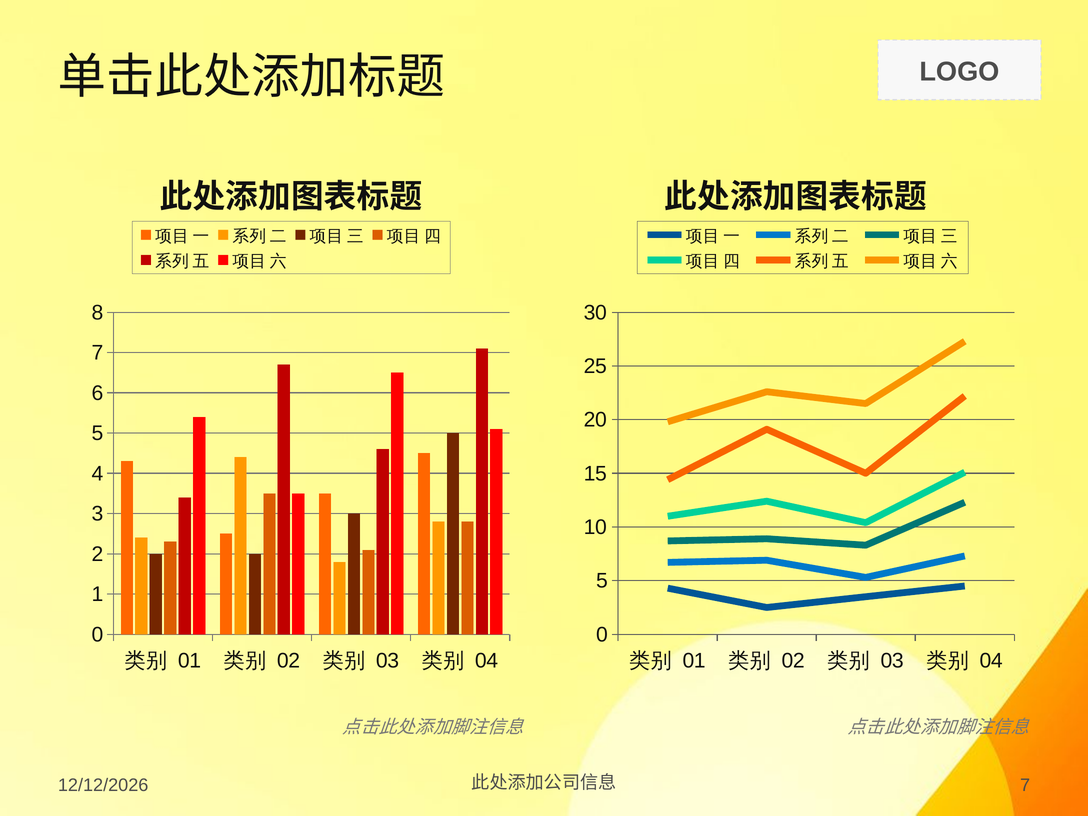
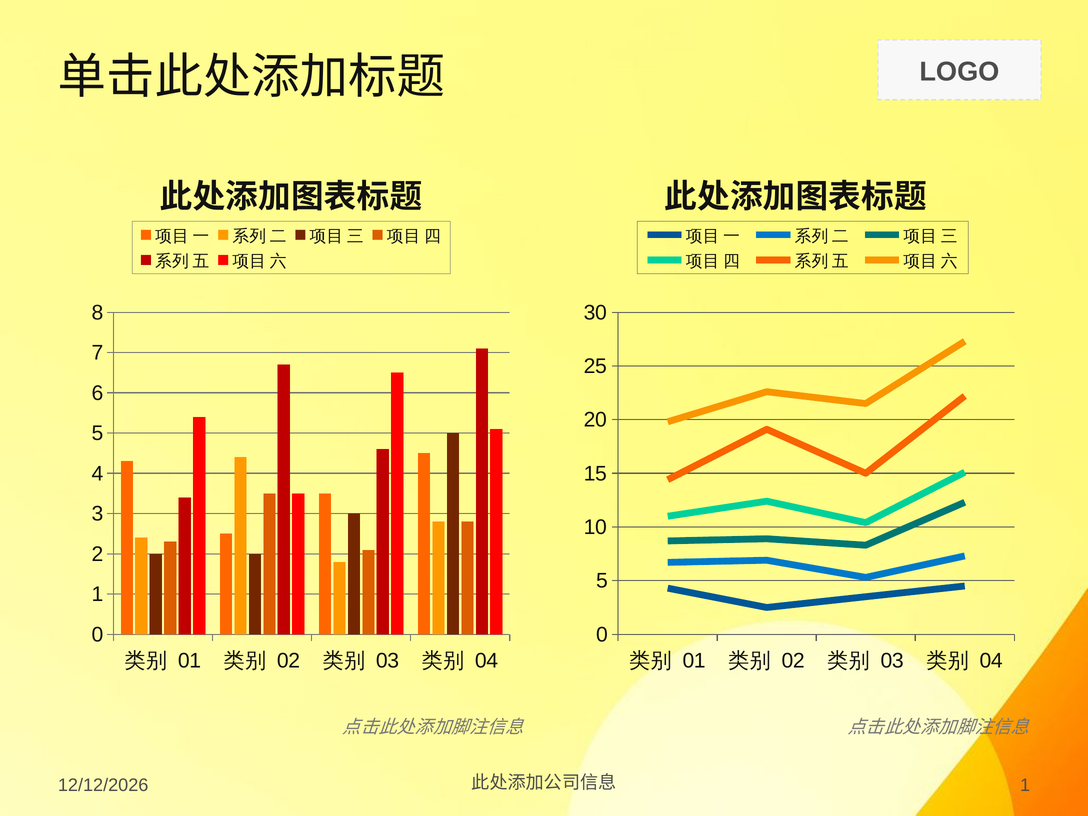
7 at (1025, 785): 7 -> 1
